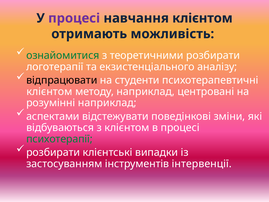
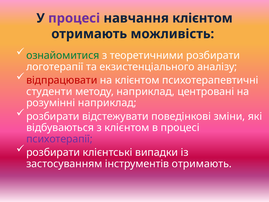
відпрацювати colour: black -> red
на студенти: студенти -> клієнтом
клієнтом at (49, 91): клієнтом -> студенти
аспектами at (53, 116): аспектами -> розбирати
психотерапії colour: green -> purple
інструментів інтервенції: інтервенції -> отримають
